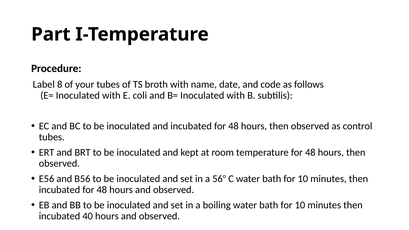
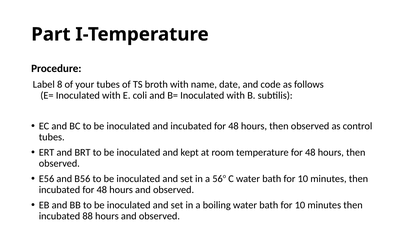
40: 40 -> 88
